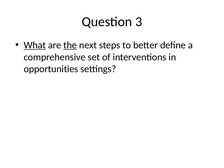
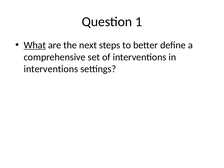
3: 3 -> 1
the underline: present -> none
opportunities at (51, 69): opportunities -> interventions
